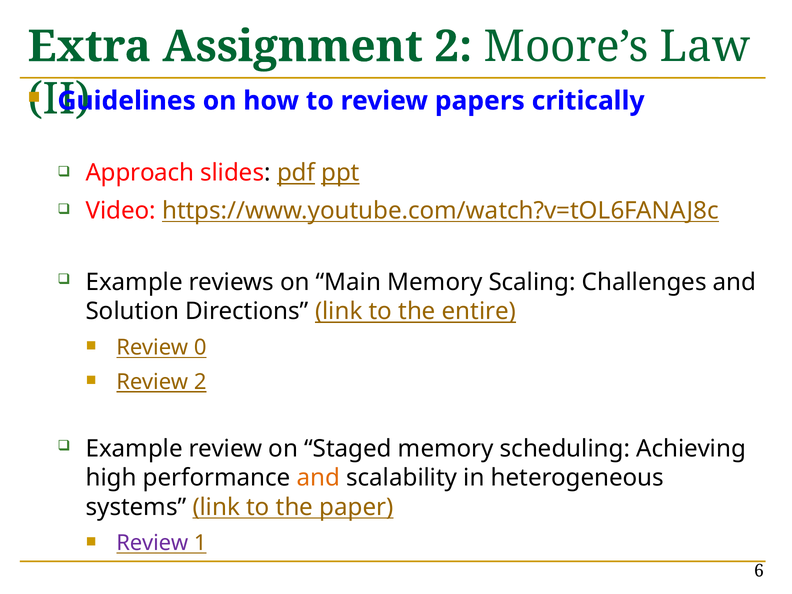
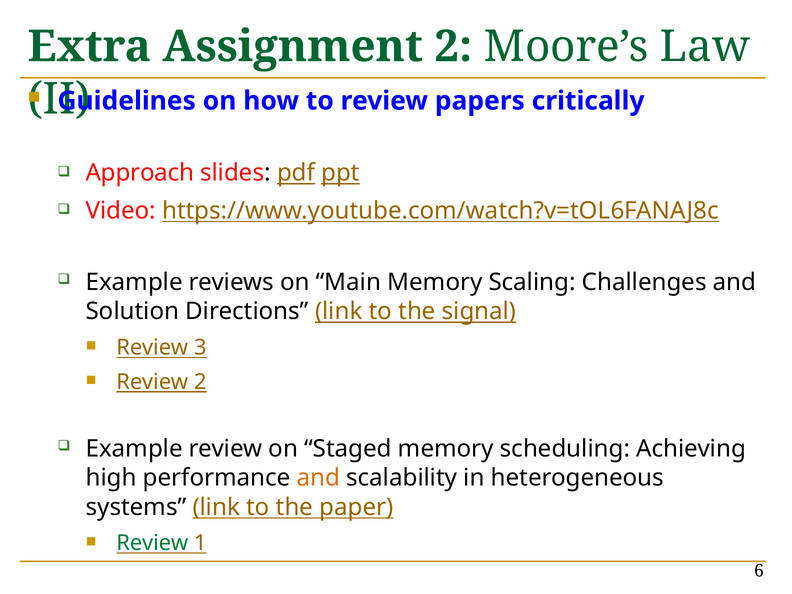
entire: entire -> signal
0: 0 -> 3
Review at (152, 543) colour: purple -> green
